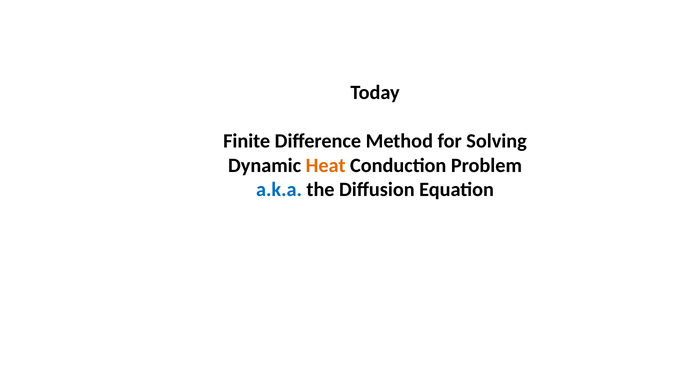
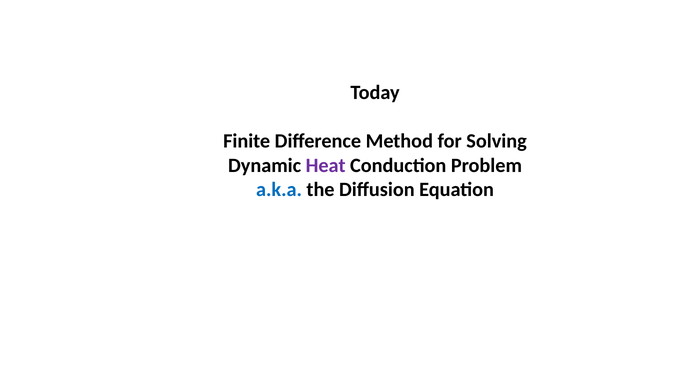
Heat colour: orange -> purple
